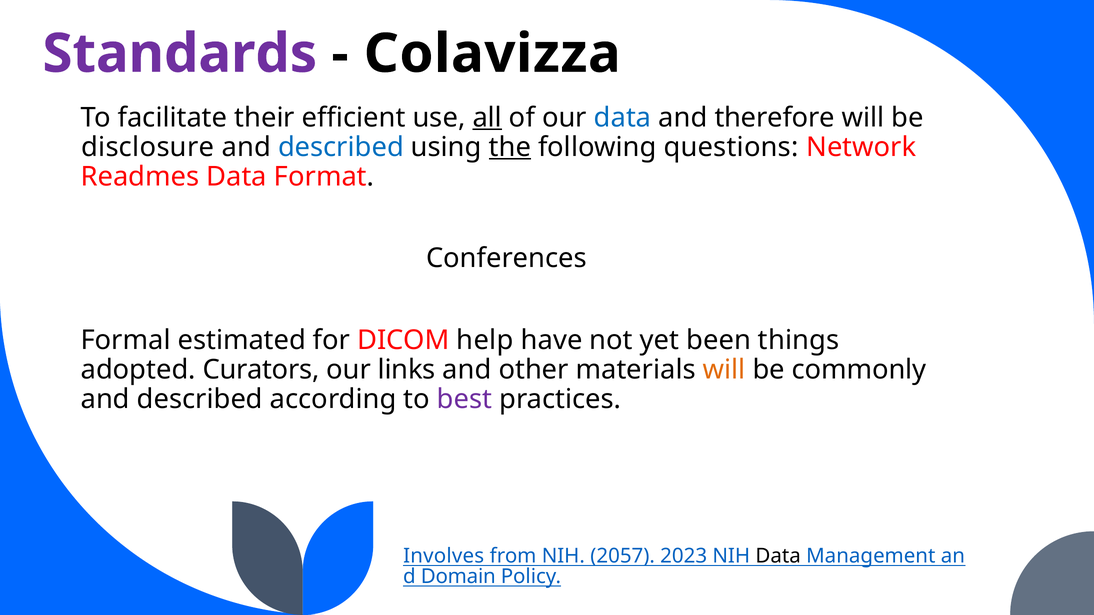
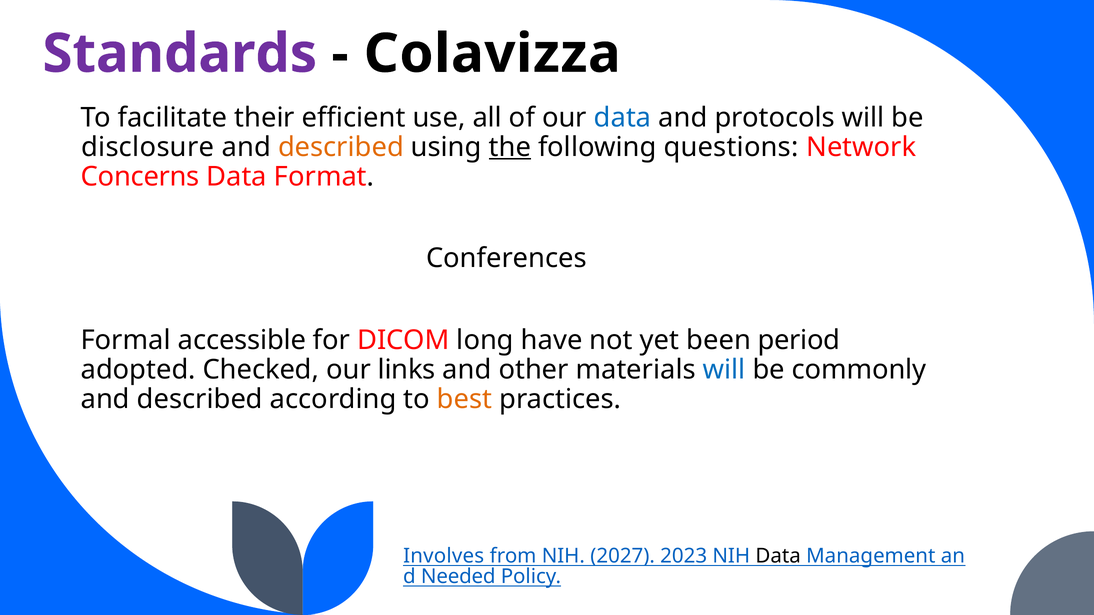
all underline: present -> none
therefore: therefore -> protocols
described at (341, 147) colour: blue -> orange
Readmes: Readmes -> Concerns
estimated: estimated -> accessible
help: help -> long
things: things -> period
Curators: Curators -> Checked
will at (724, 370) colour: orange -> blue
best colour: purple -> orange
2057: 2057 -> 2027
Domain: Domain -> Needed
